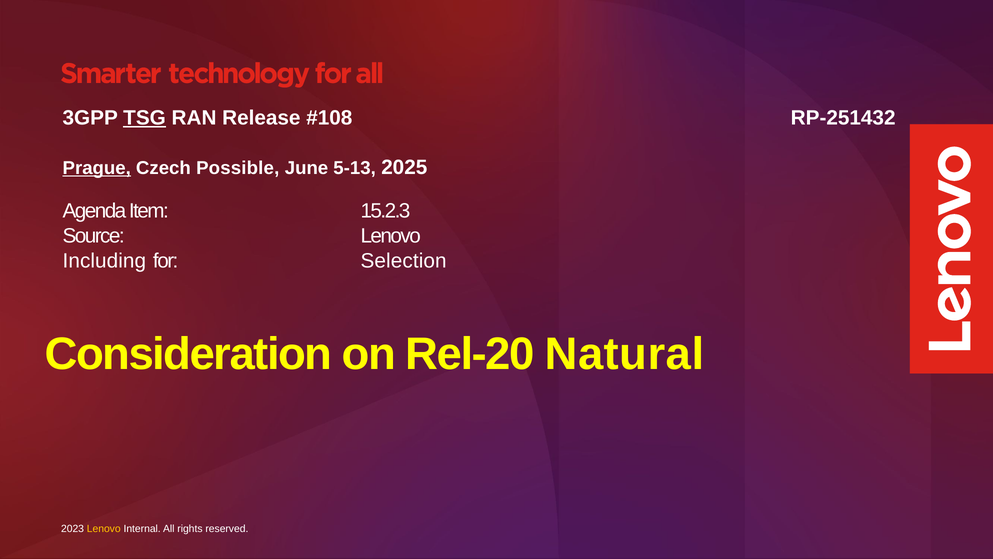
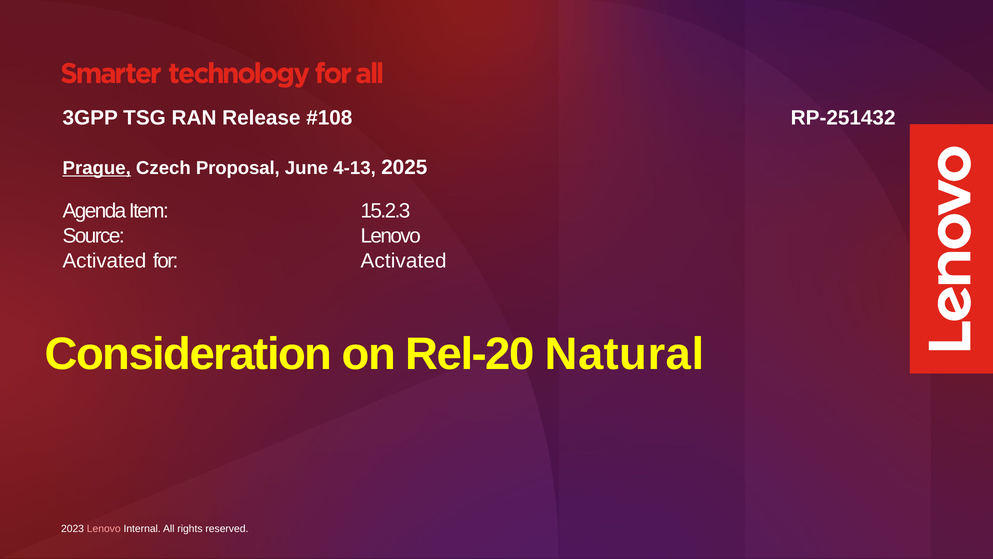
TSG underline: present -> none
Possible: Possible -> Proposal
5-13: 5-13 -> 4-13
Including at (104, 261): Including -> Activated
for Selection: Selection -> Activated
Lenovo at (104, 528) colour: yellow -> pink
